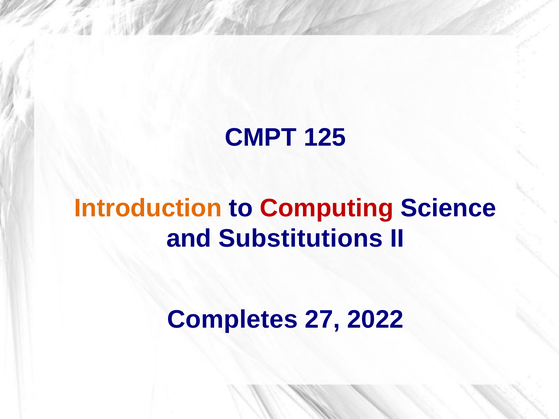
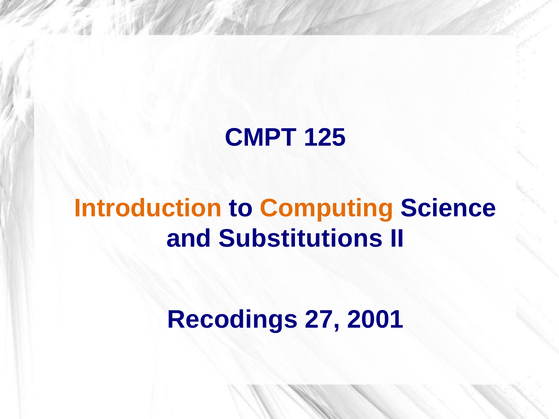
Computing colour: red -> orange
Completes: Completes -> Recodings
2022: 2022 -> 2001
